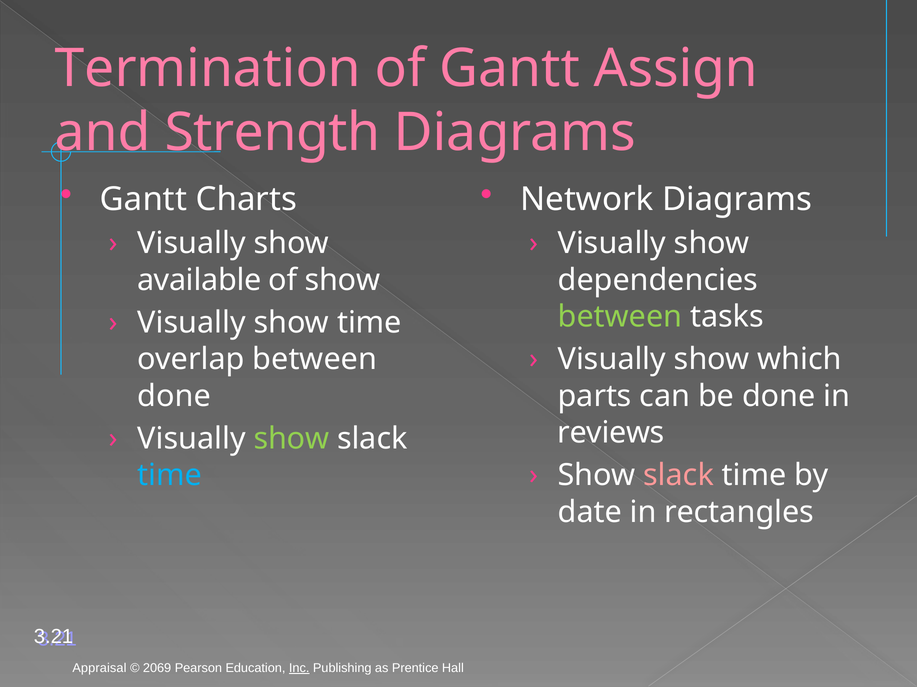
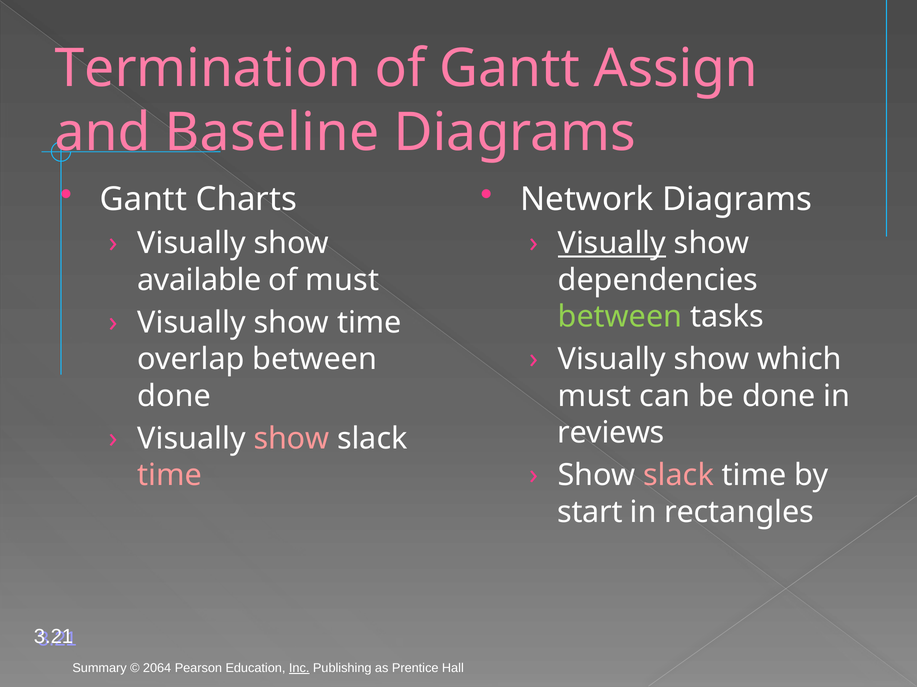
Strength: Strength -> Baseline
Visually at (612, 244) underline: none -> present
of show: show -> must
parts at (595, 396): parts -> must
show at (291, 439) colour: light green -> pink
time at (170, 476) colour: light blue -> pink
date: date -> start
Appraisal: Appraisal -> Summary
2069: 2069 -> 2064
